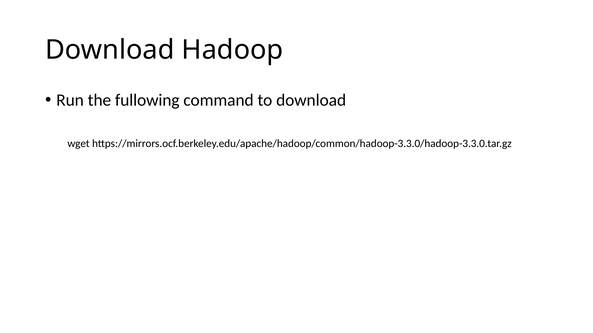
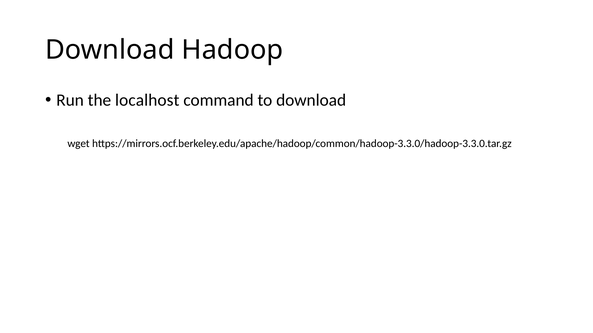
fullowing: fullowing -> localhost
